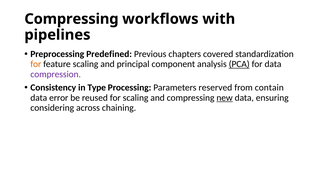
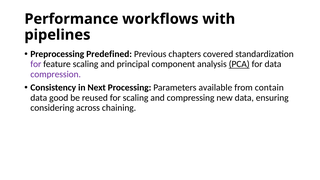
Compressing at (71, 19): Compressing -> Performance
for at (36, 64) colour: orange -> purple
Type: Type -> Next
reserved: reserved -> available
error: error -> good
new underline: present -> none
